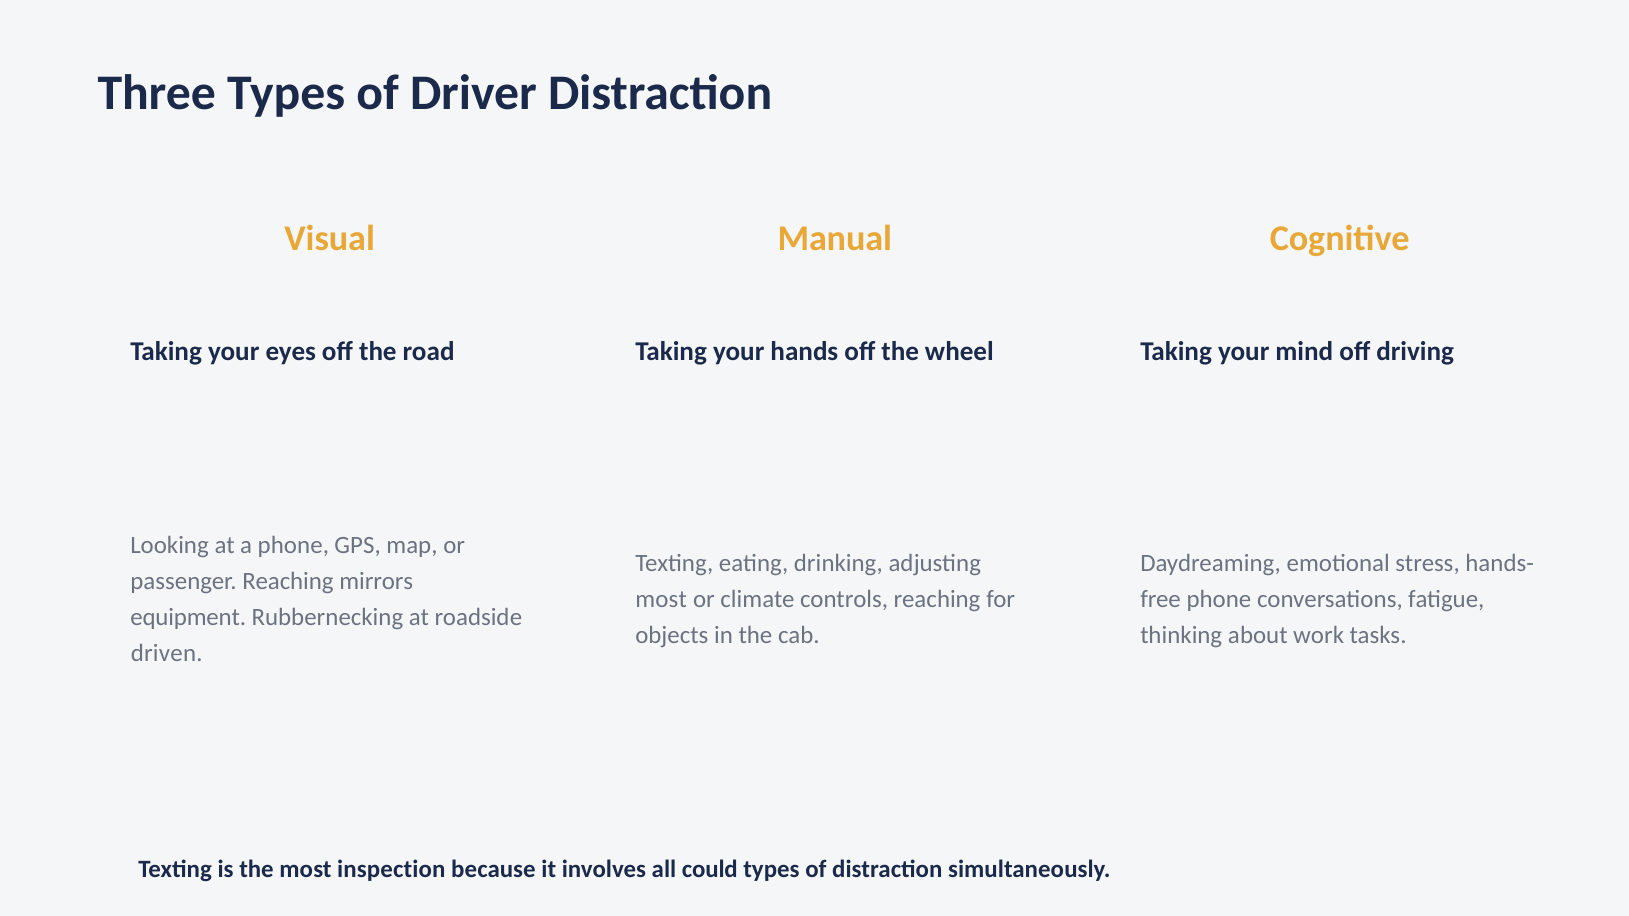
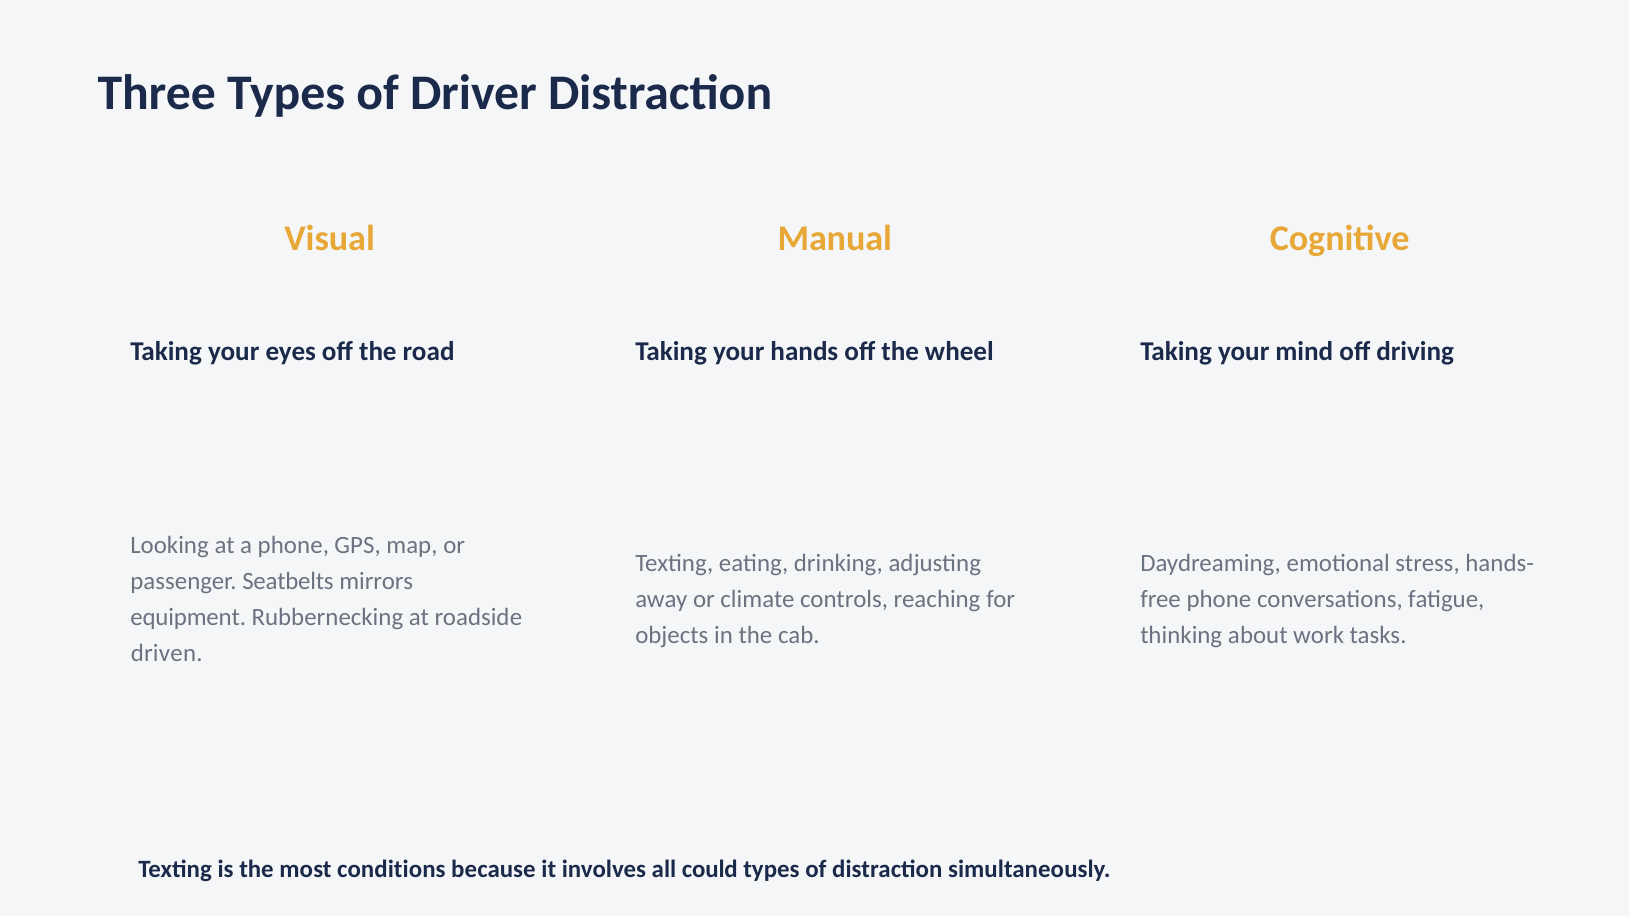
passenger Reaching: Reaching -> Seatbelts
most at (661, 599): most -> away
inspection: inspection -> conditions
